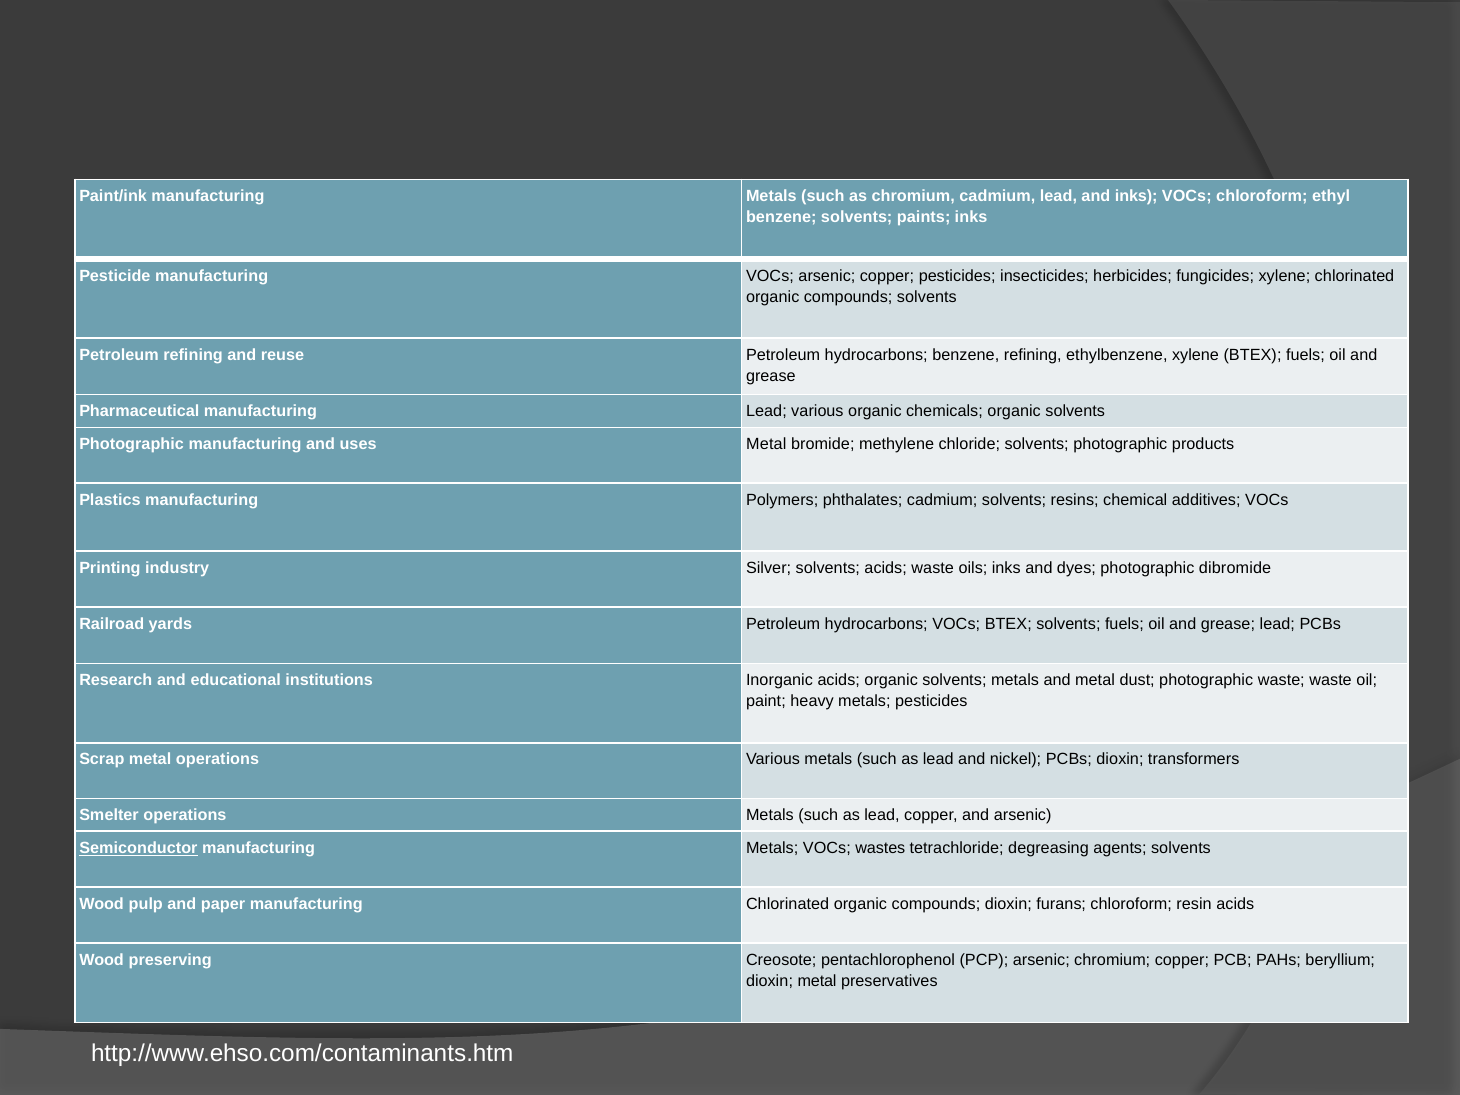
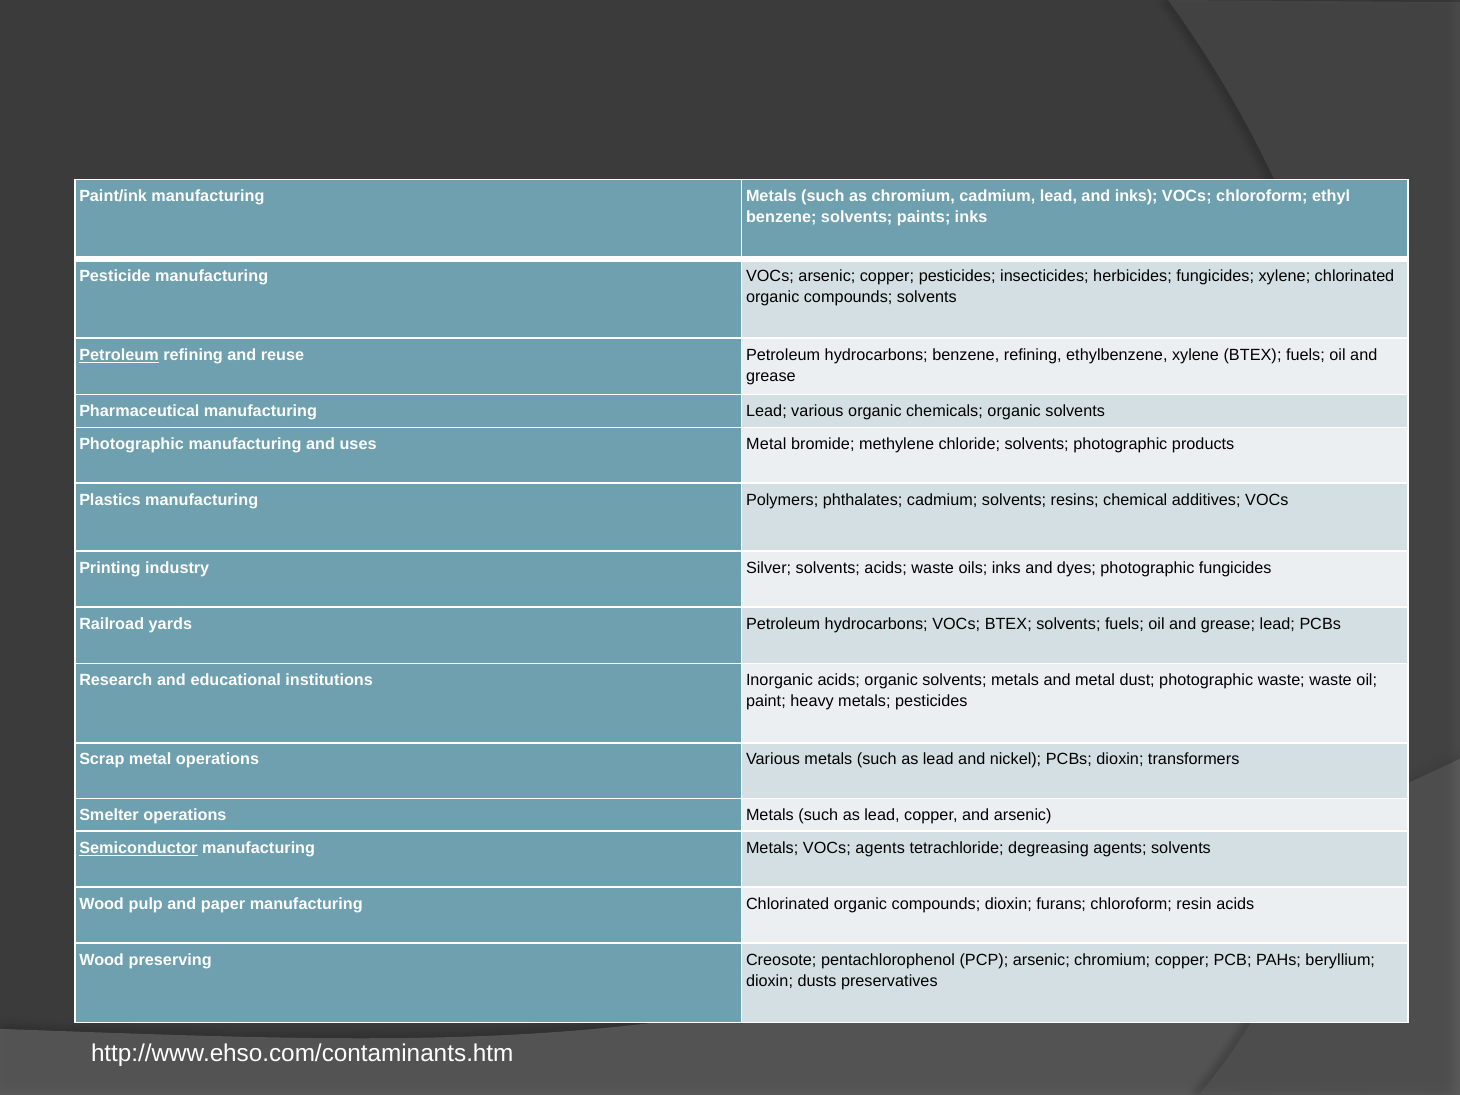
Petroleum at (119, 355) underline: none -> present
photographic dibromide: dibromide -> fungicides
VOCs wastes: wastes -> agents
dioxin metal: metal -> dusts
